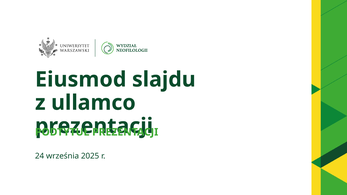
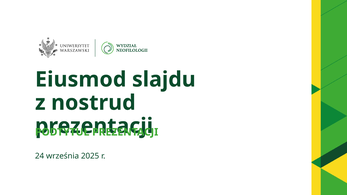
ullamco: ullamco -> nostrud
